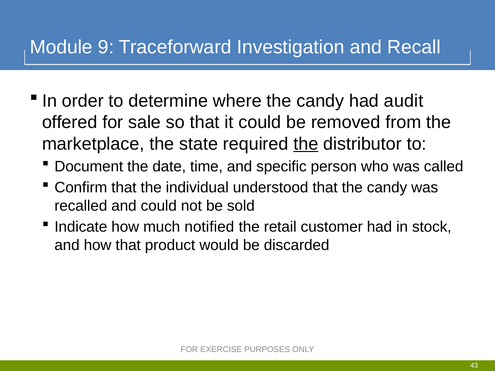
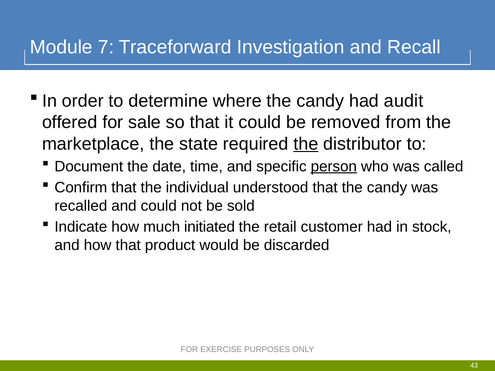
9: 9 -> 7
person underline: none -> present
notified: notified -> initiated
